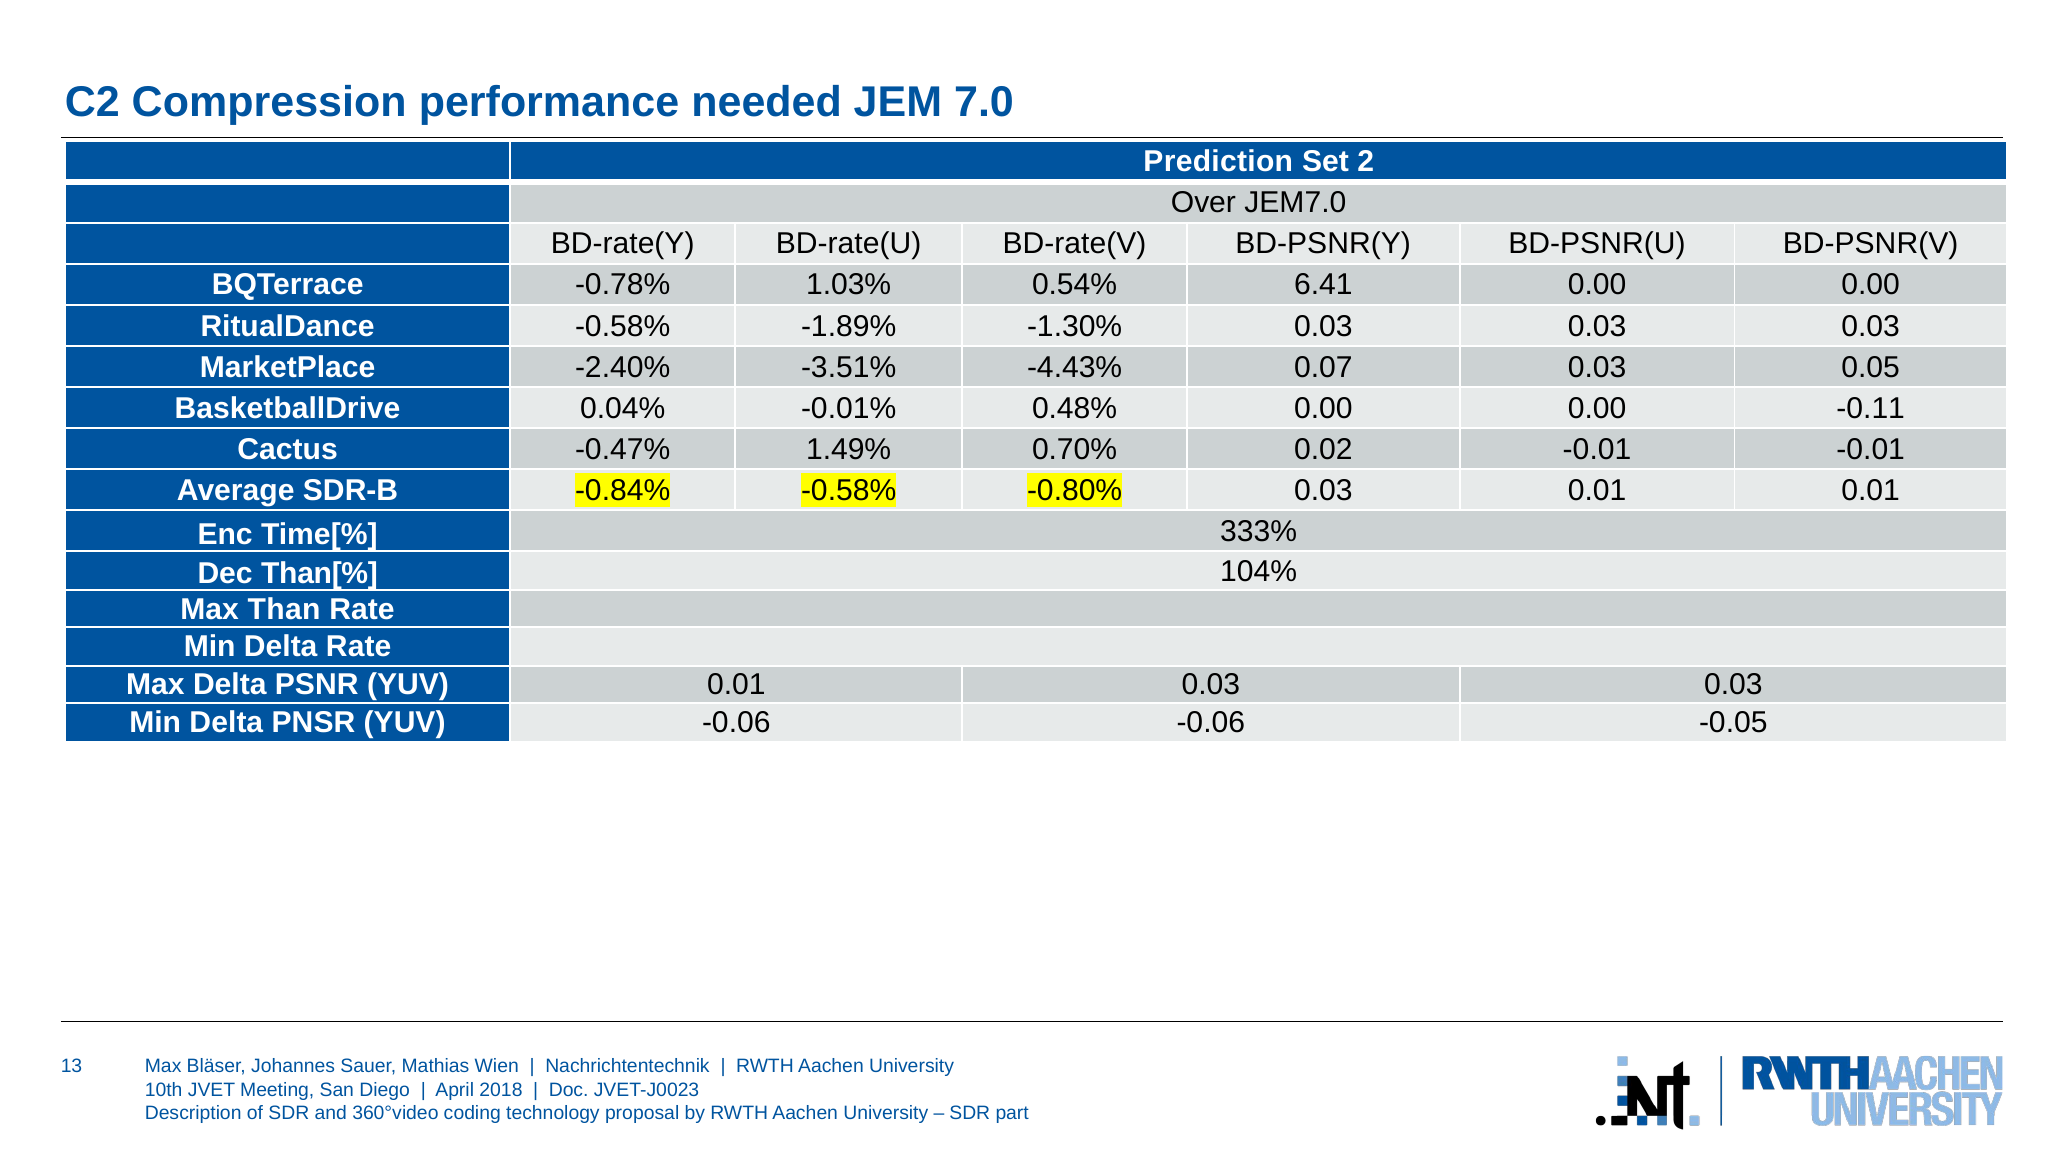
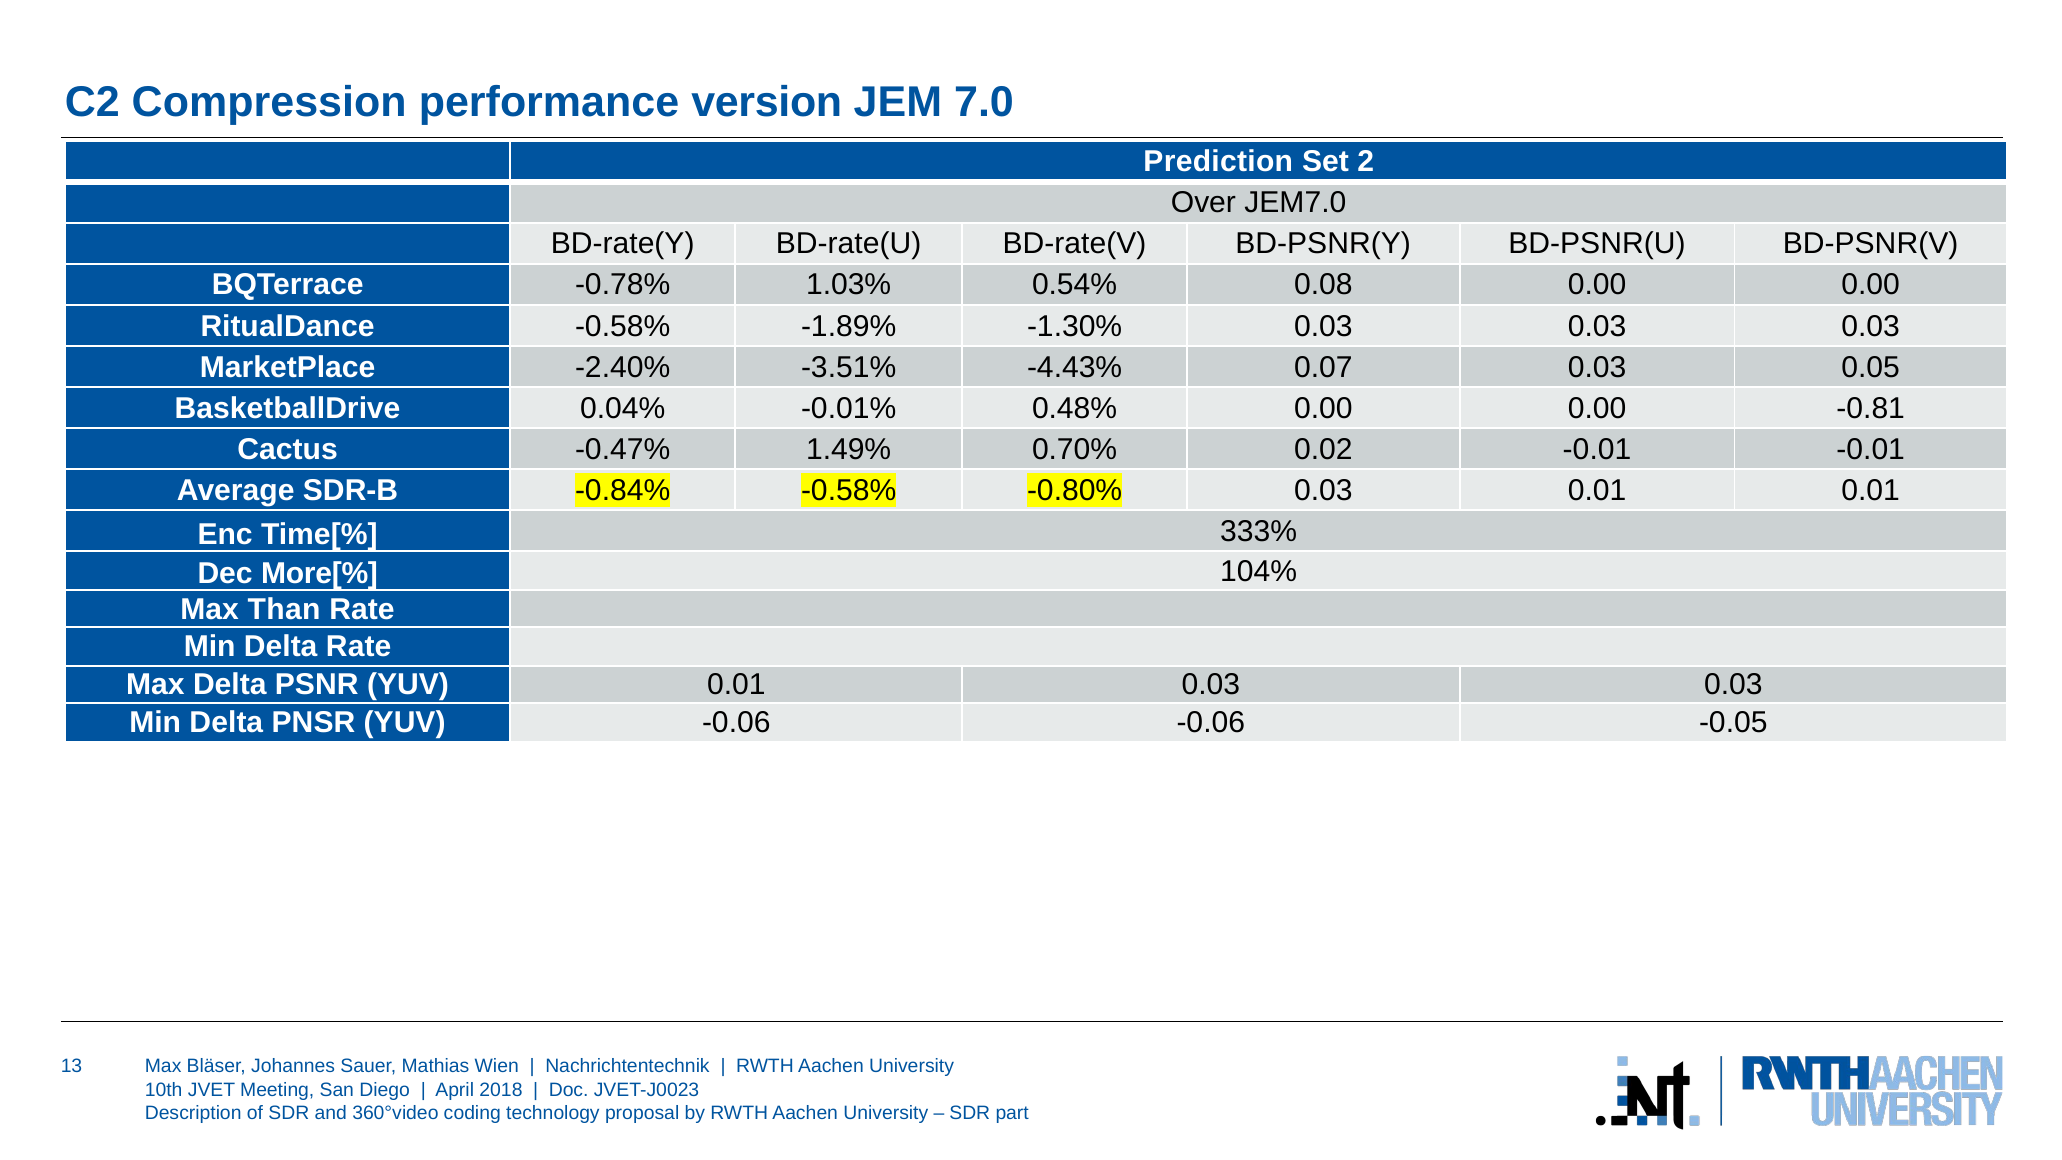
needed: needed -> version
6.41: 6.41 -> 0.08
-0.11: -0.11 -> -0.81
Than[%: Than[% -> More[%
